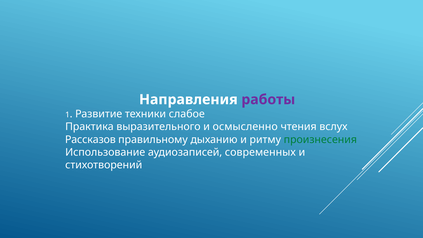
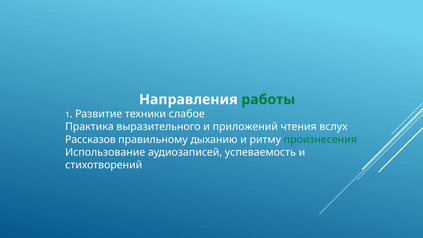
работы colour: purple -> green
осмысленно: осмысленно -> приложений
современных: современных -> успеваемость
